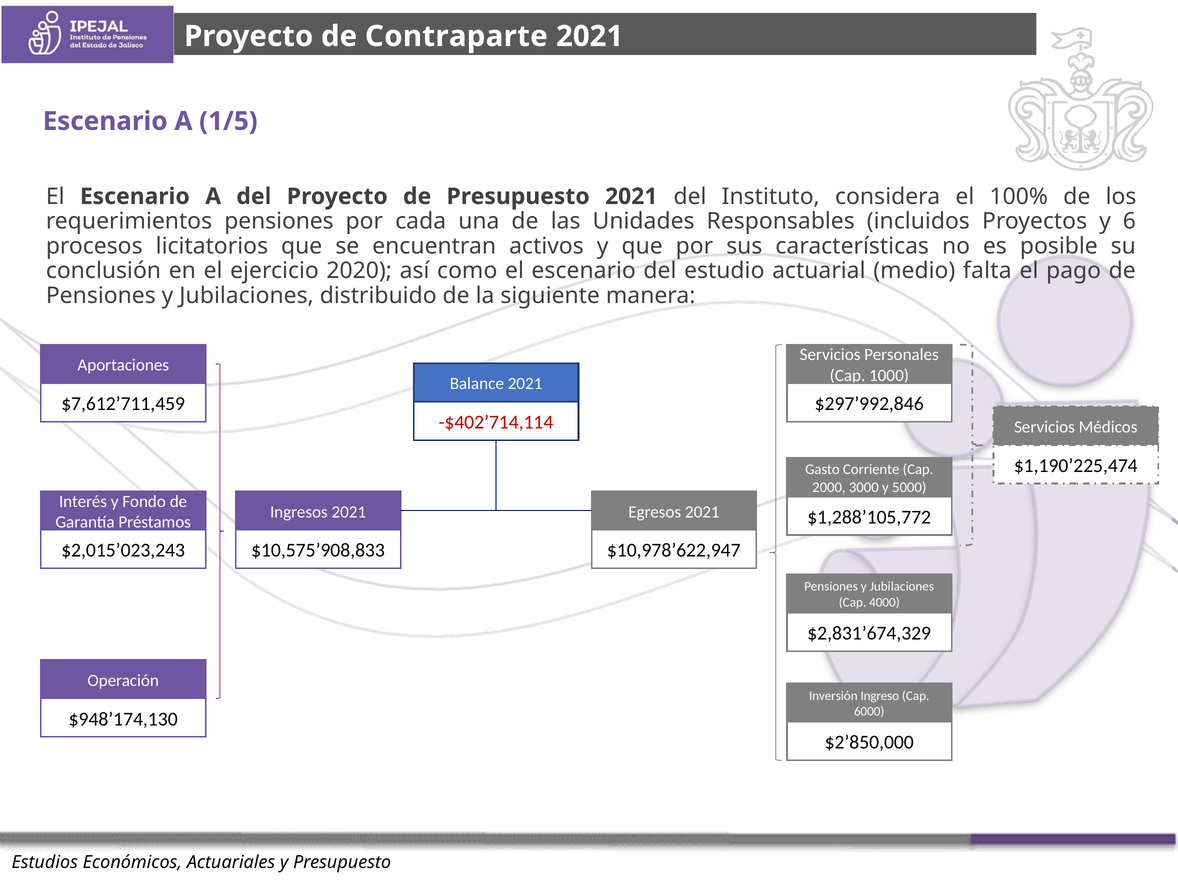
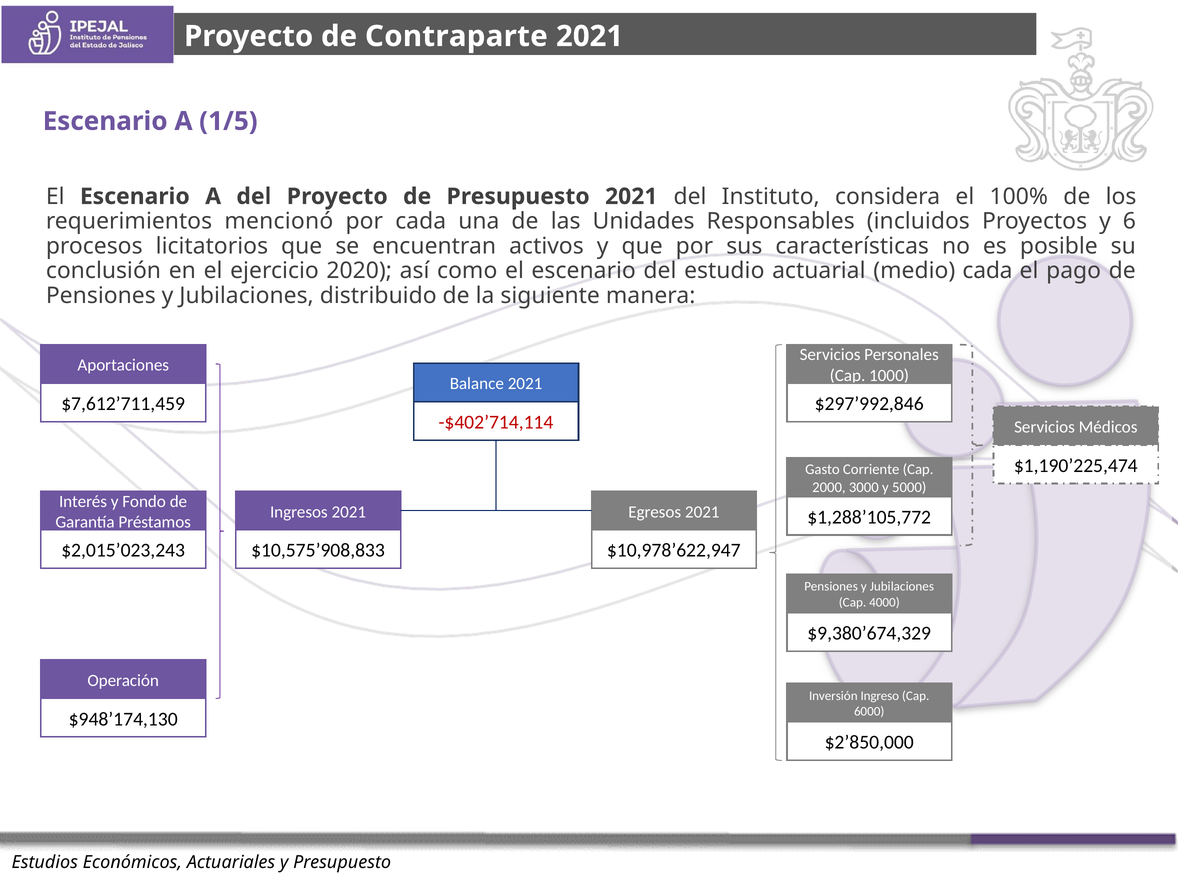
requerimientos pensiones: pensiones -> mencionó
medio falta: falta -> cada
$2,831’674,329: $2,831’674,329 -> $9,380’674,329
